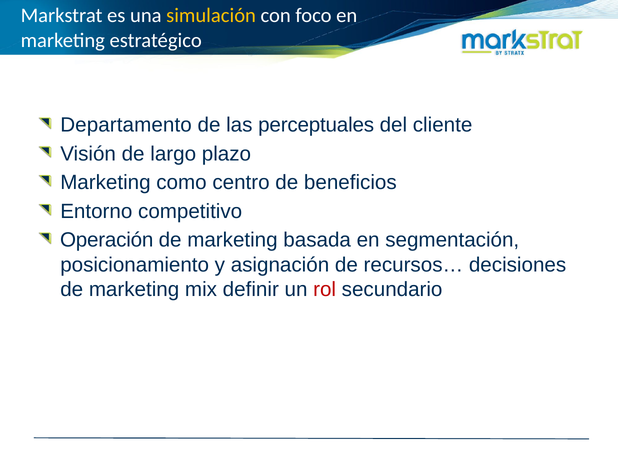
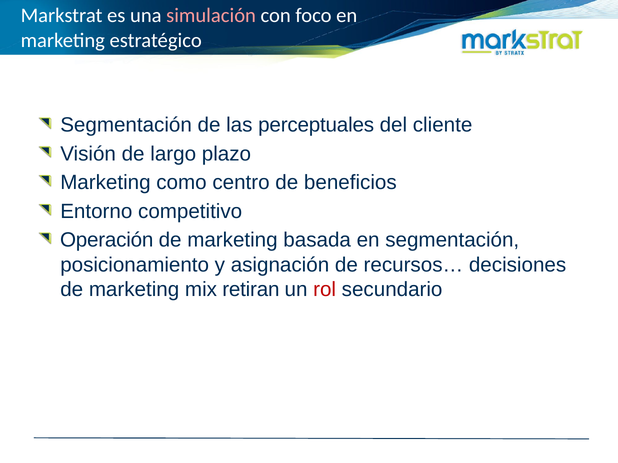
simulación colour: yellow -> pink
Departamento at (126, 125): Departamento -> Segmentación
definir: definir -> retiran
